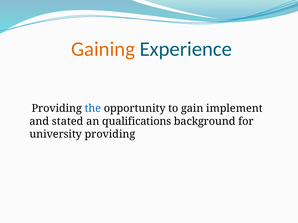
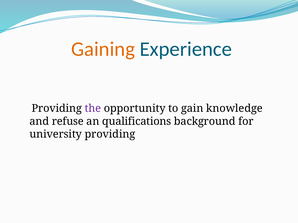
the colour: blue -> purple
implement: implement -> knowledge
stated: stated -> refuse
